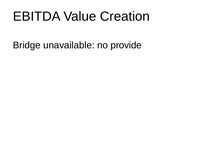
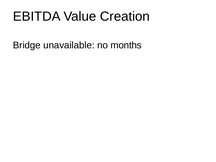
provide: provide -> months
